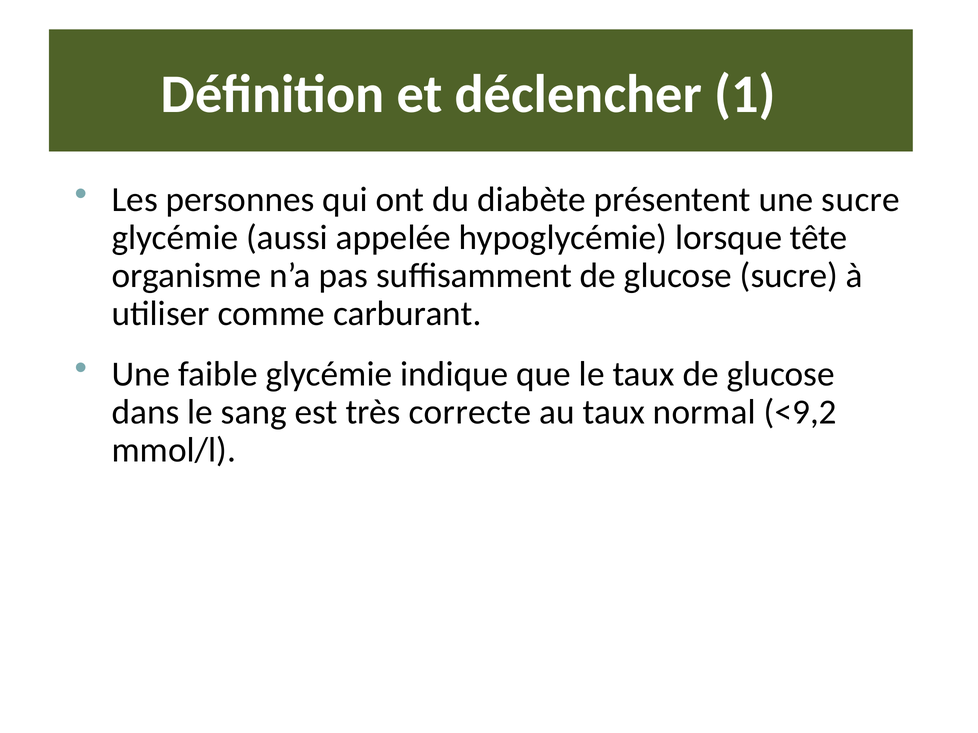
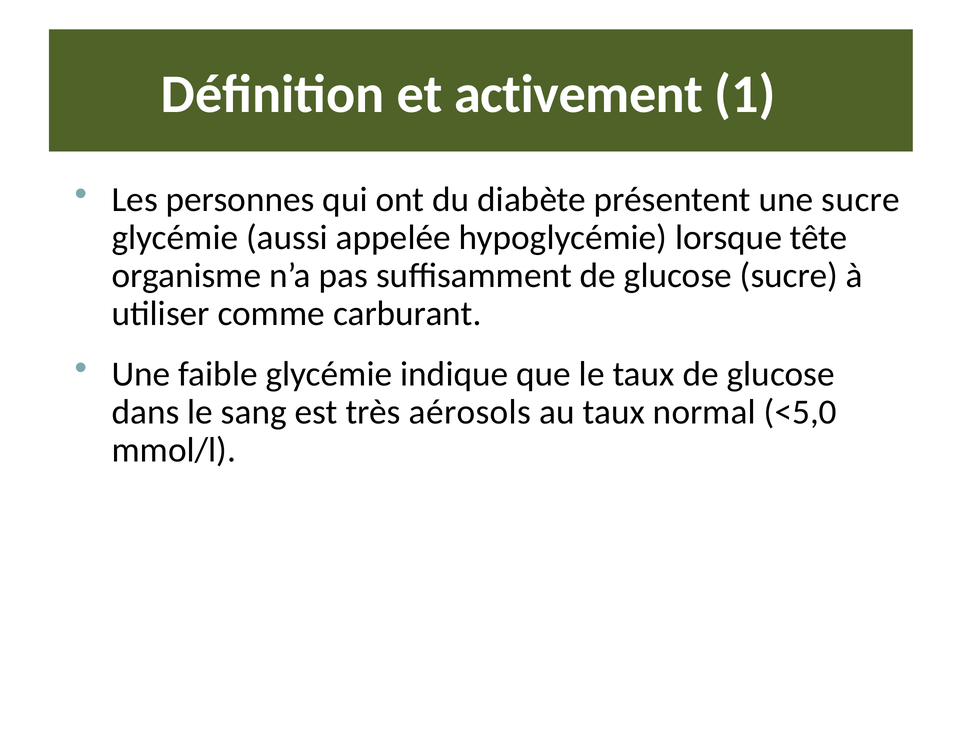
déclencher: déclencher -> activement
correcte: correcte -> aérosols
<9,2: <9,2 -> <5,0
